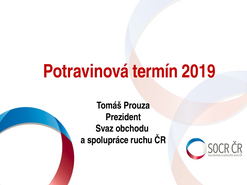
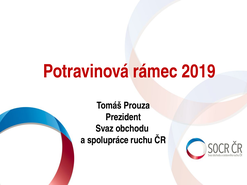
termín: termín -> rámec
